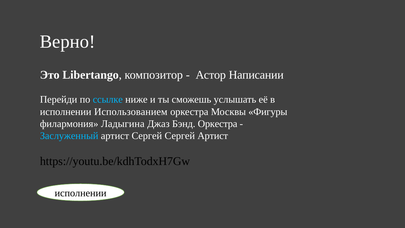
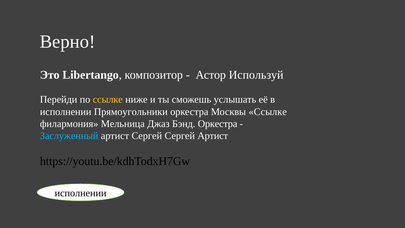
Написании: Написании -> Используй
ссылке at (108, 99) colour: light blue -> yellow
Использованием: Использованием -> Прямоугольники
Москвы Фигуры: Фигуры -> Ссылке
Ладыгина: Ладыгина -> Мельница
